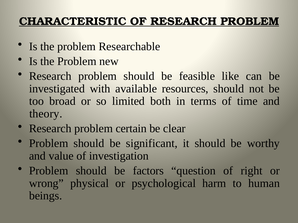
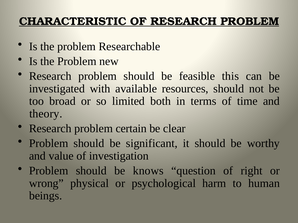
like: like -> this
factors: factors -> knows
